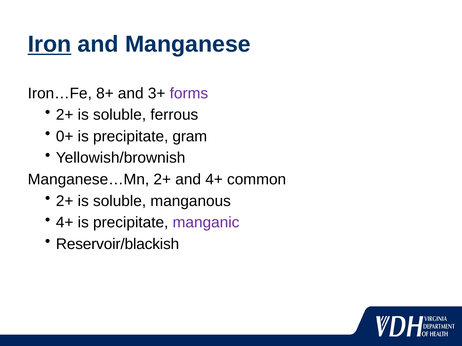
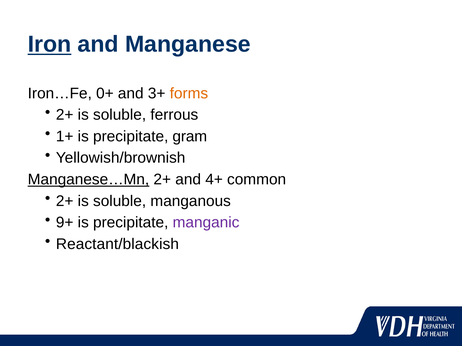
8+: 8+ -> 0+
forms colour: purple -> orange
0+: 0+ -> 1+
Manganese…Mn underline: none -> present
4+ at (65, 223): 4+ -> 9+
Reservoir/blackish: Reservoir/blackish -> Reactant/blackish
